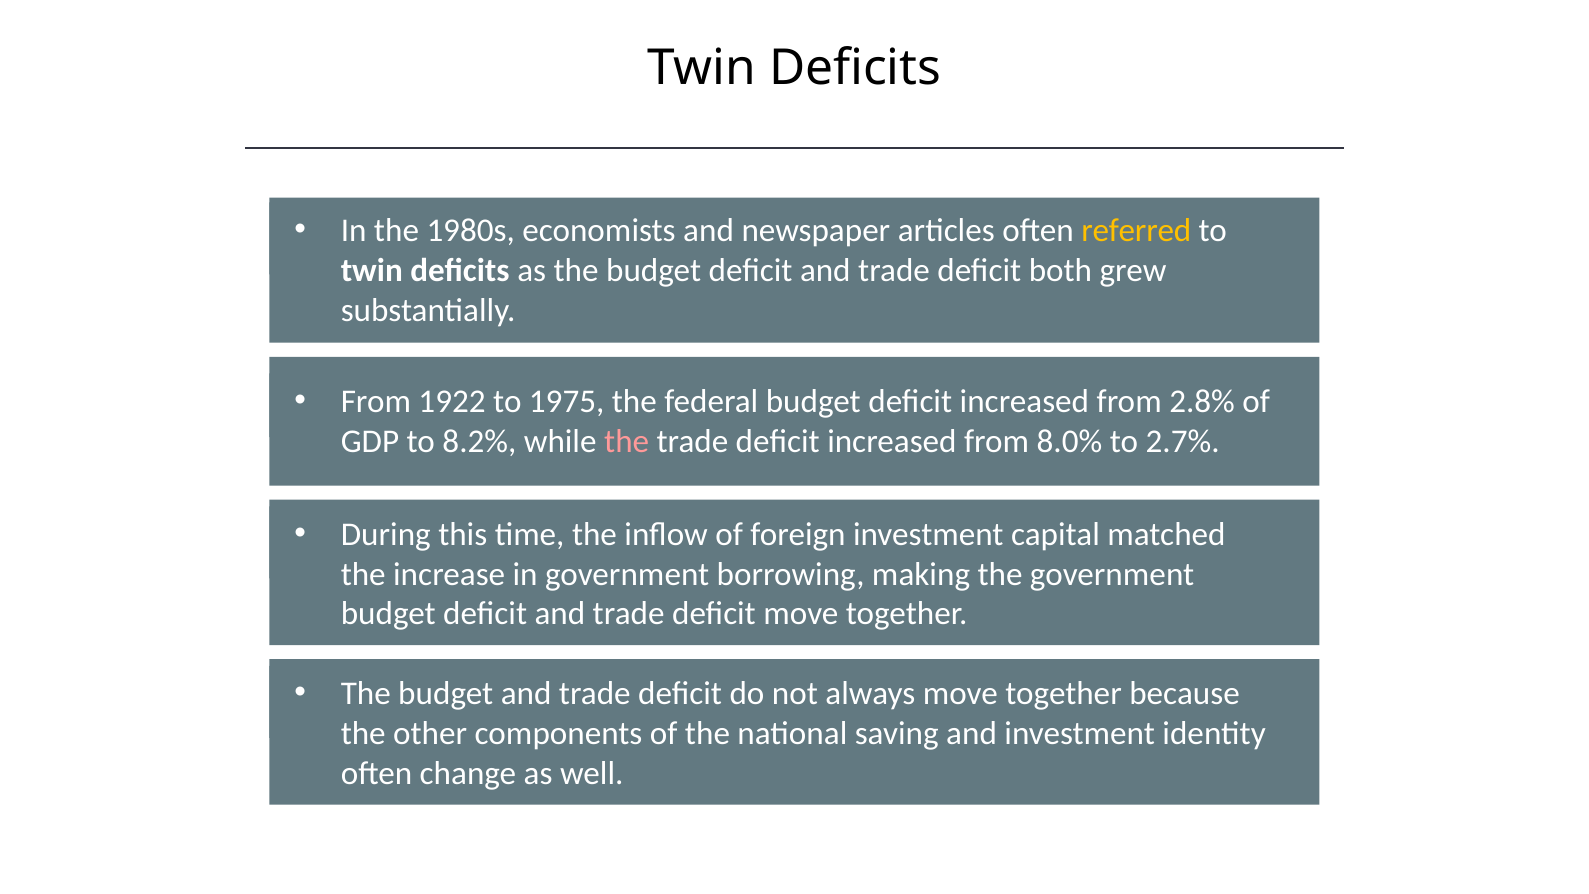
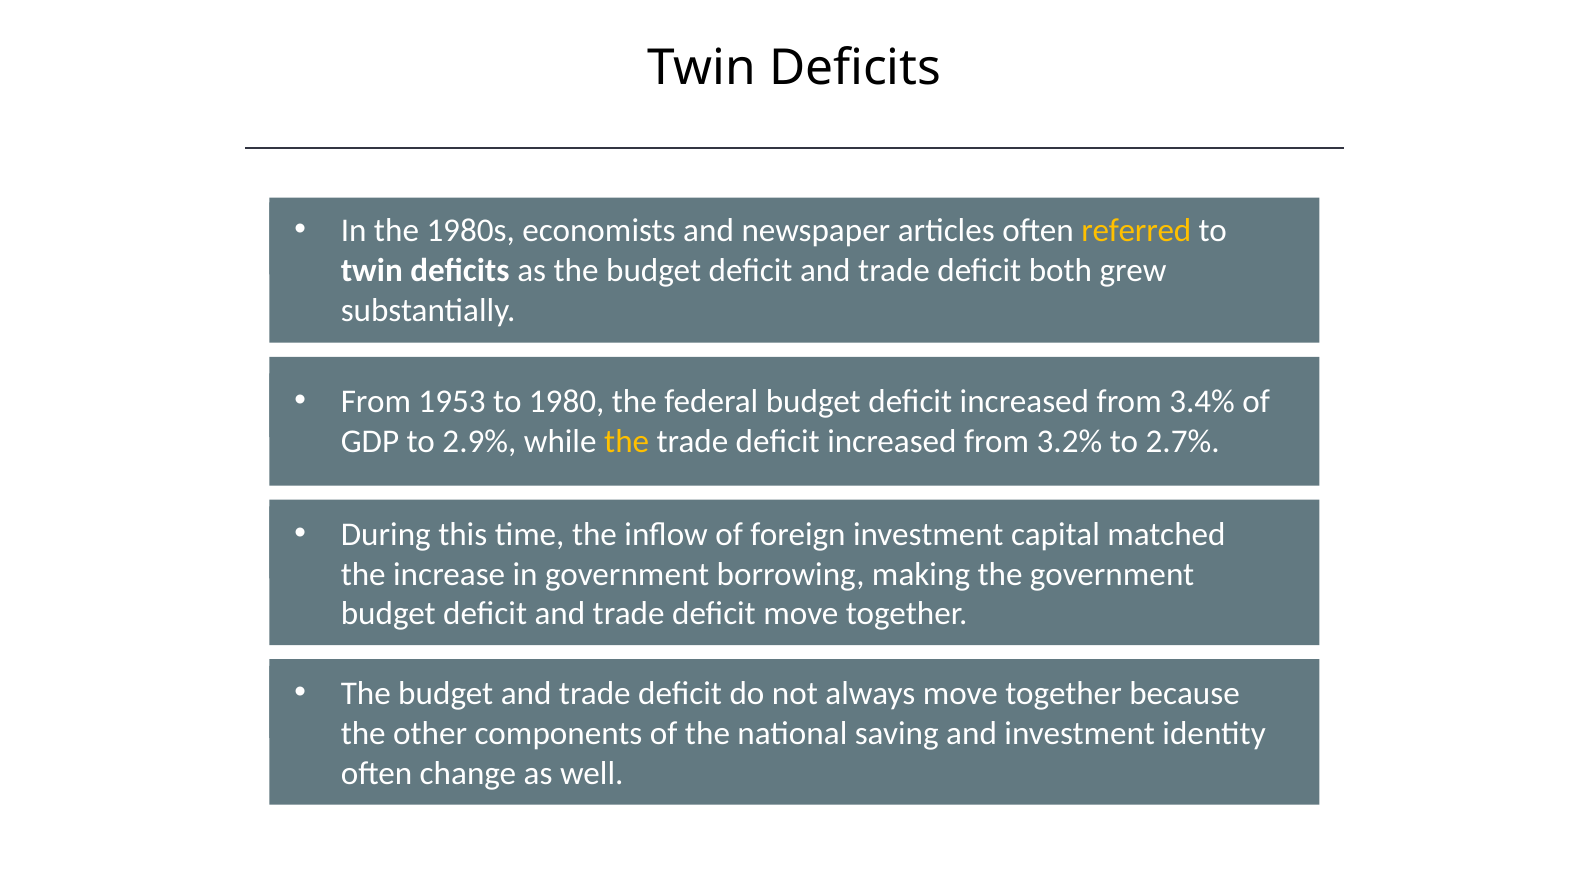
1922: 1922 -> 1953
1975: 1975 -> 1980
2.8%: 2.8% -> 3.4%
8.2%: 8.2% -> 2.9%
the at (627, 441) colour: pink -> yellow
8.0%: 8.0% -> 3.2%
